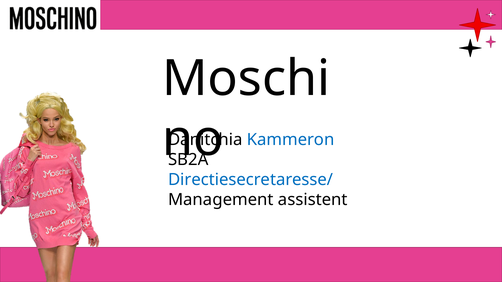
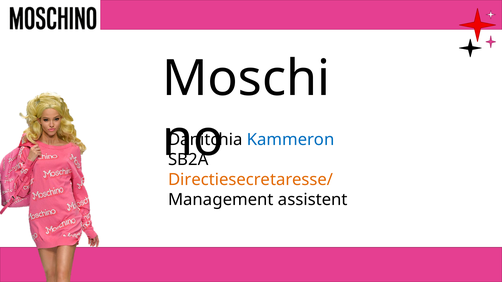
Directiesecretaresse/ colour: blue -> orange
